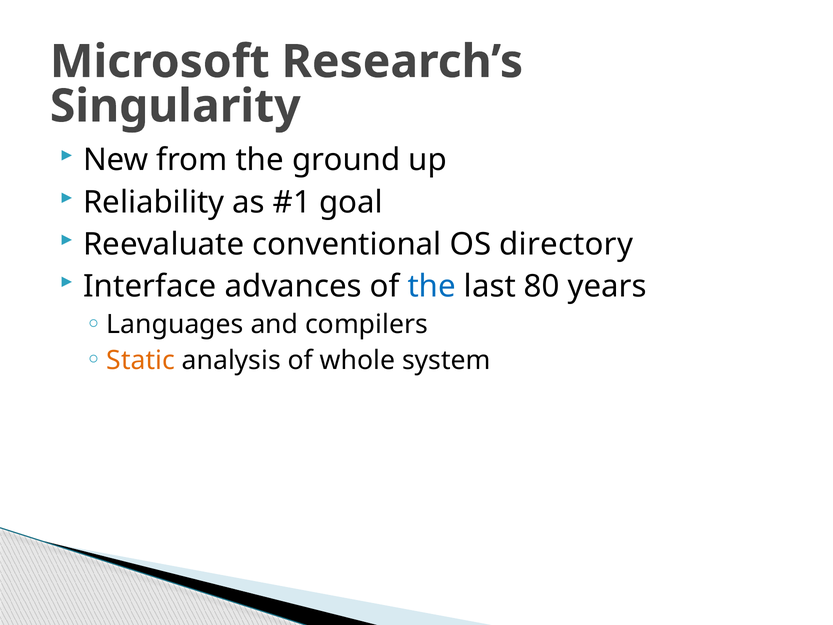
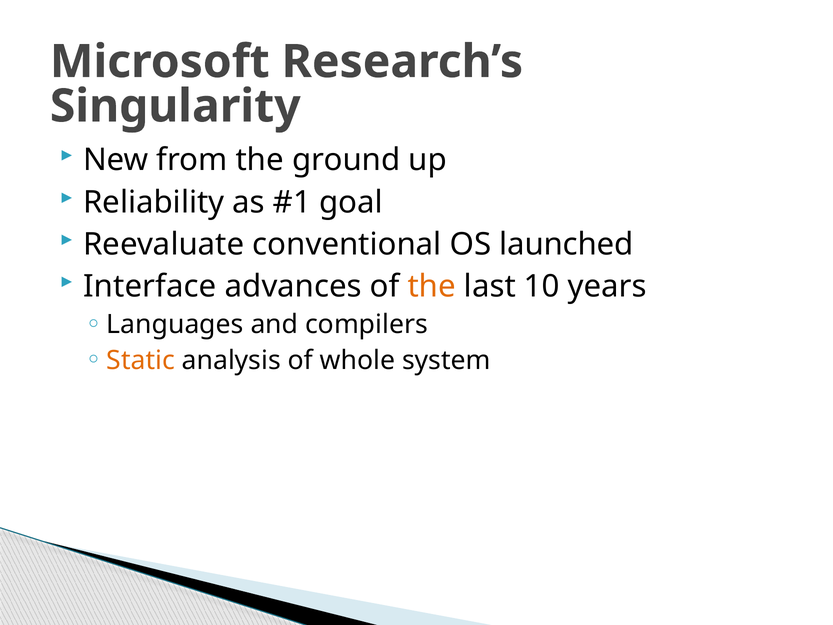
directory: directory -> launched
the at (432, 286) colour: blue -> orange
80: 80 -> 10
